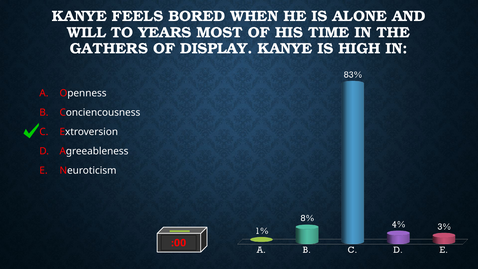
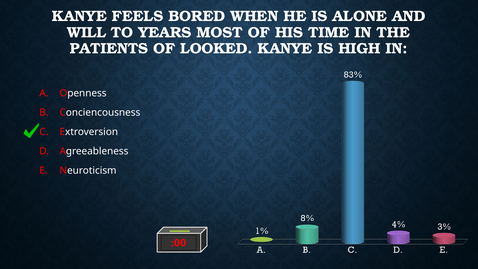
GATHERS: GATHERS -> PATIENTS
DISPLAY: DISPLAY -> LOOKED
